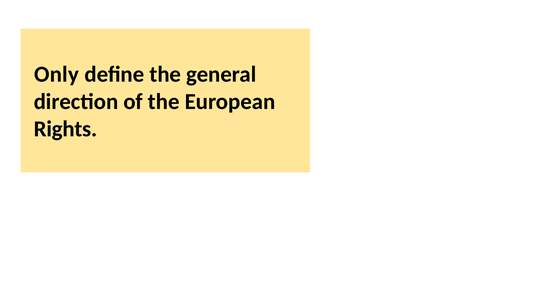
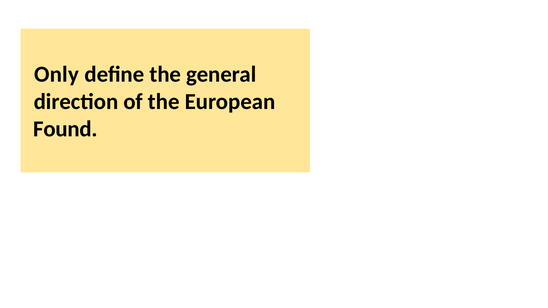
Rights: Rights -> Found
